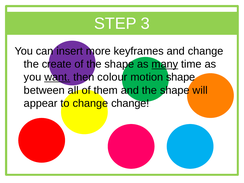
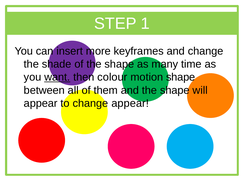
3: 3 -> 1
create: create -> shade
many underline: present -> none
change change: change -> appear
